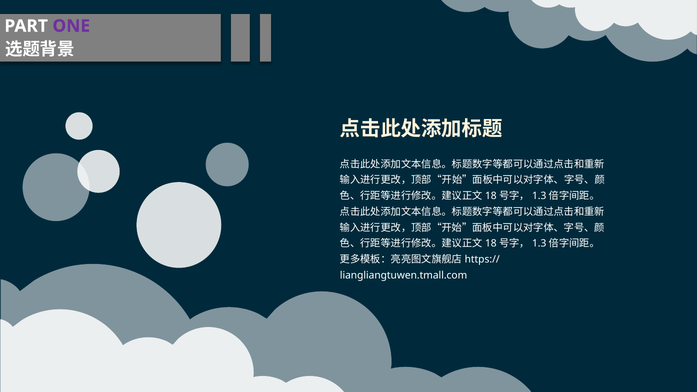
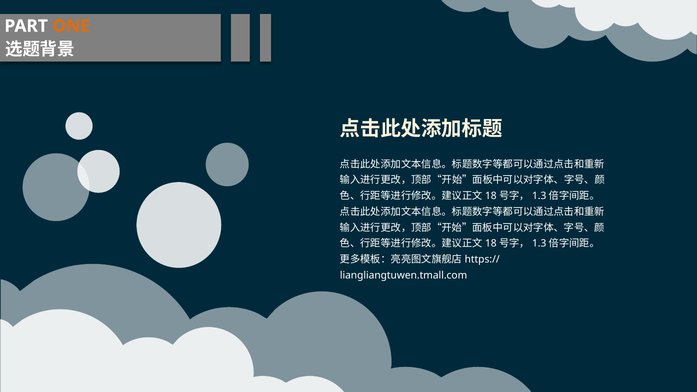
ONE colour: purple -> orange
